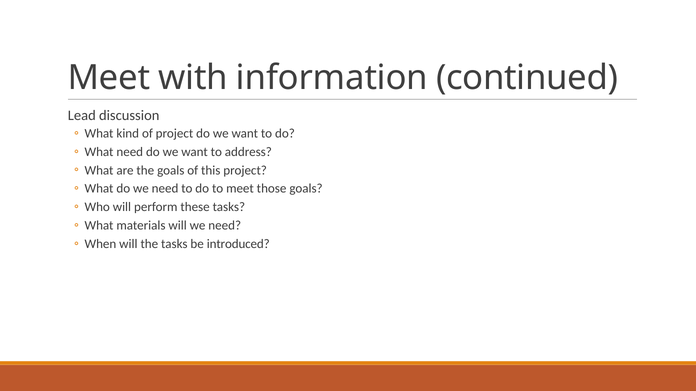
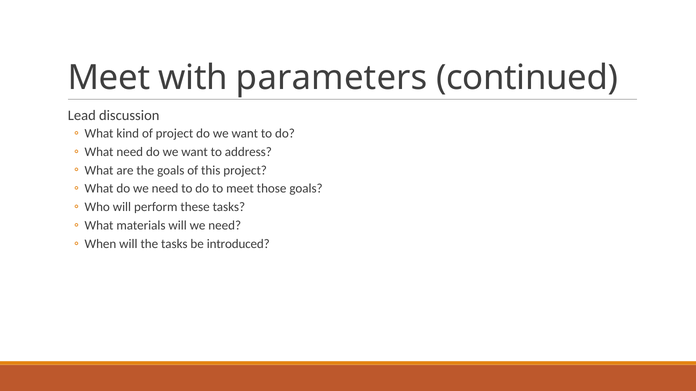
information: information -> parameters
